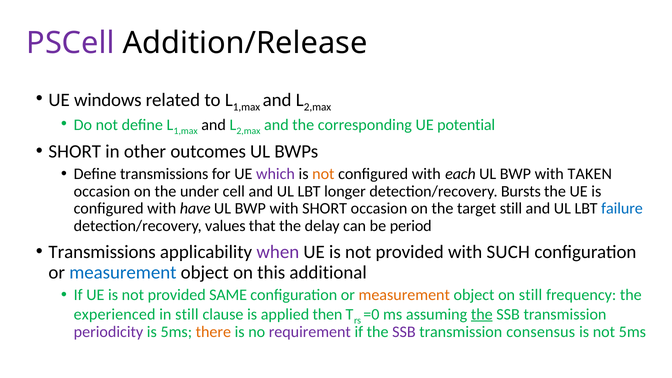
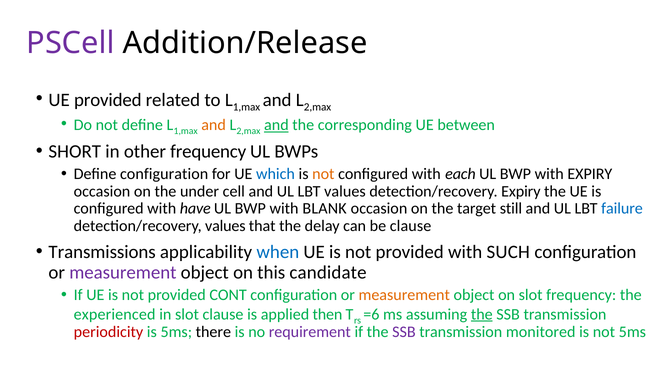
UE windows: windows -> provided
and at (214, 125) colour: black -> orange
and at (276, 125) underline: none -> present
potential: potential -> between
other outcomes: outcomes -> frequency
Define transmissions: transmissions -> configuration
which colour: purple -> blue
with TAKEN: TAKEN -> EXPIRY
LBT longer: longer -> values
detection/recovery Bursts: Bursts -> Expiry
with SHORT: SHORT -> BLANK
be period: period -> clause
when colour: purple -> blue
measurement at (123, 272) colour: blue -> purple
additional: additional -> candidate
SAME: SAME -> CONT
on still: still -> slot
in still: still -> slot
=0: =0 -> =6
periodicity colour: purple -> red
there colour: orange -> black
consensus: consensus -> monitored
